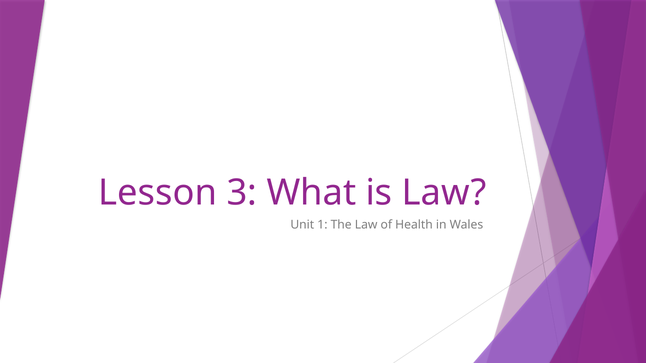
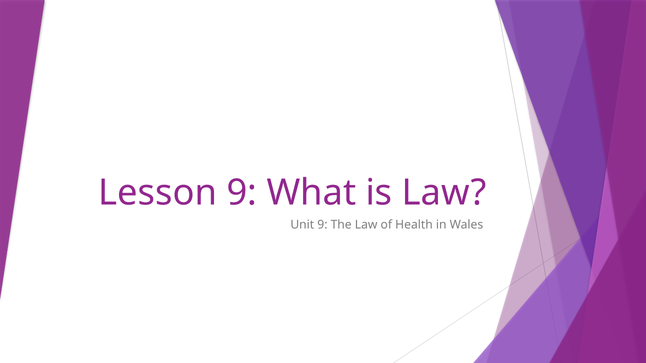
Lesson 3: 3 -> 9
Unit 1: 1 -> 9
